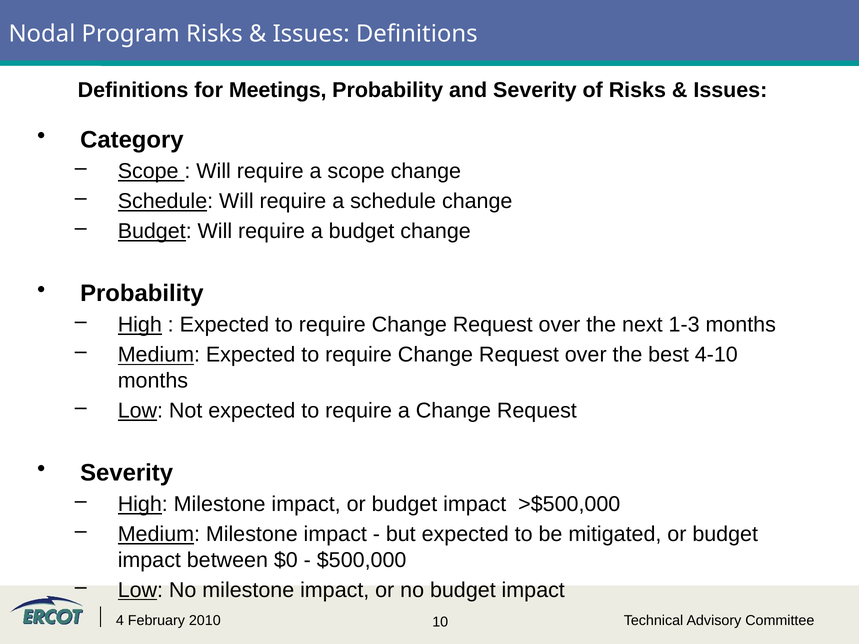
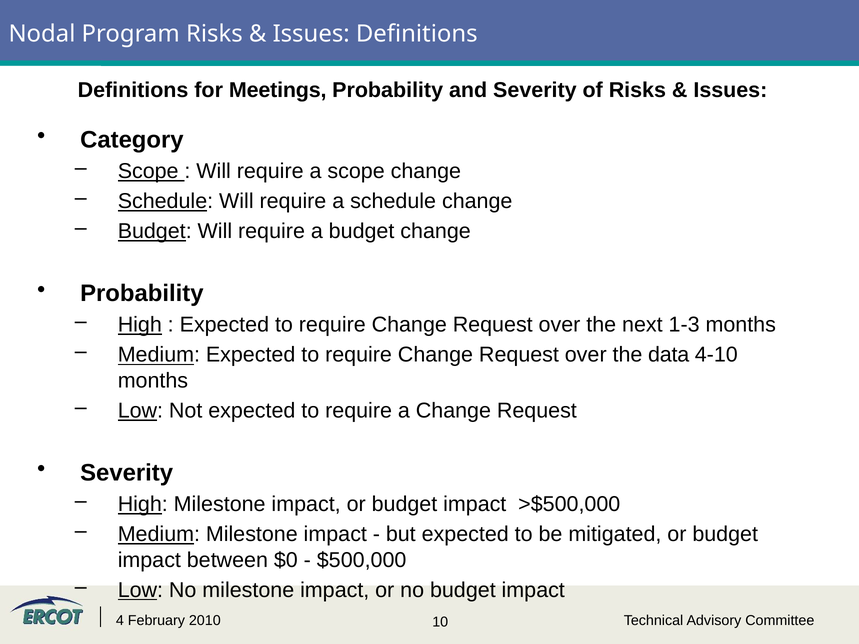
best: best -> data
